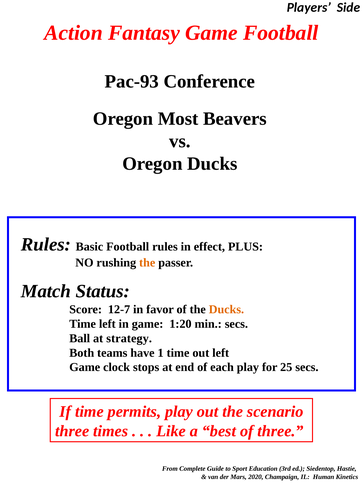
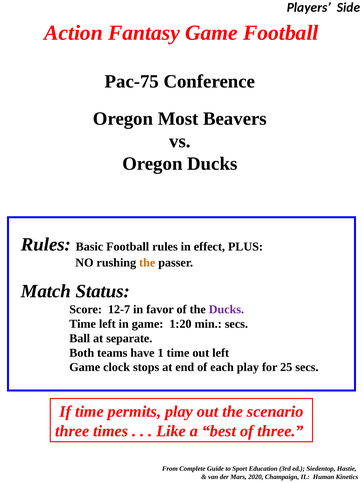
Pac-93: Pac-93 -> Pac-75
Ducks at (226, 310) colour: orange -> purple
strategy: strategy -> separate
